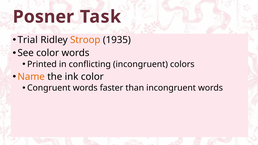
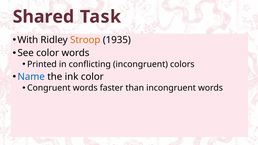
Posner: Posner -> Shared
Trial: Trial -> With
Name colour: orange -> blue
